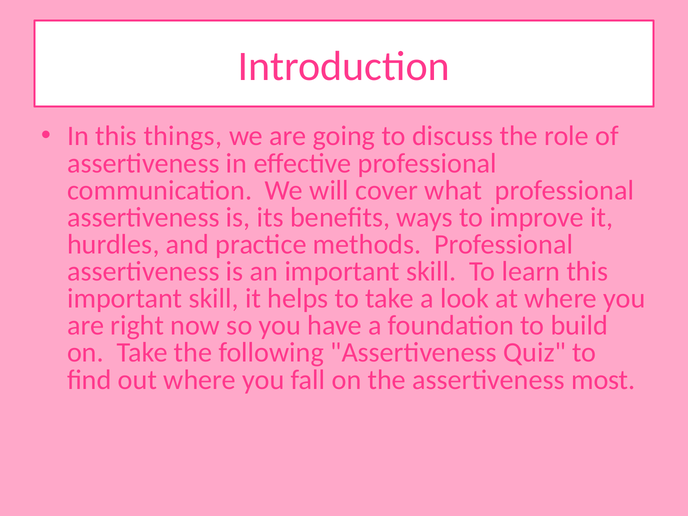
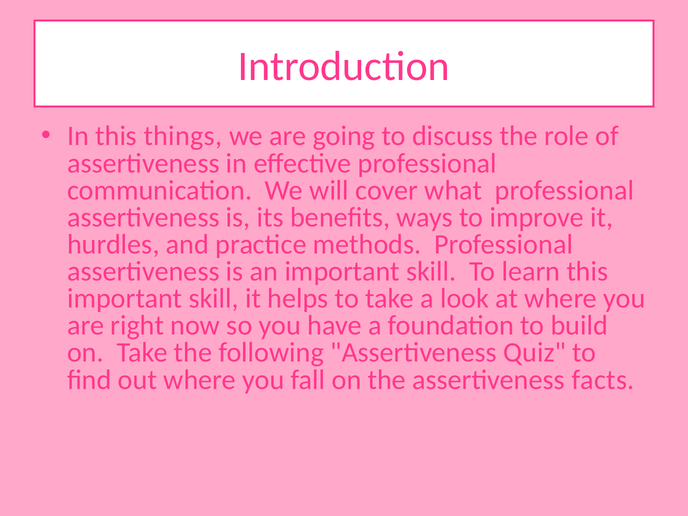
most: most -> facts
